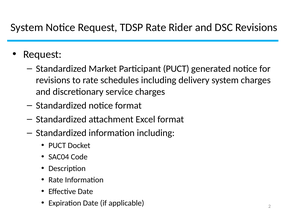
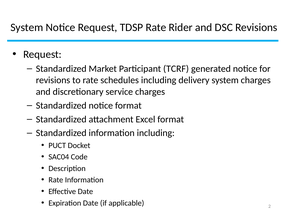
Participant PUCT: PUCT -> TCRF
